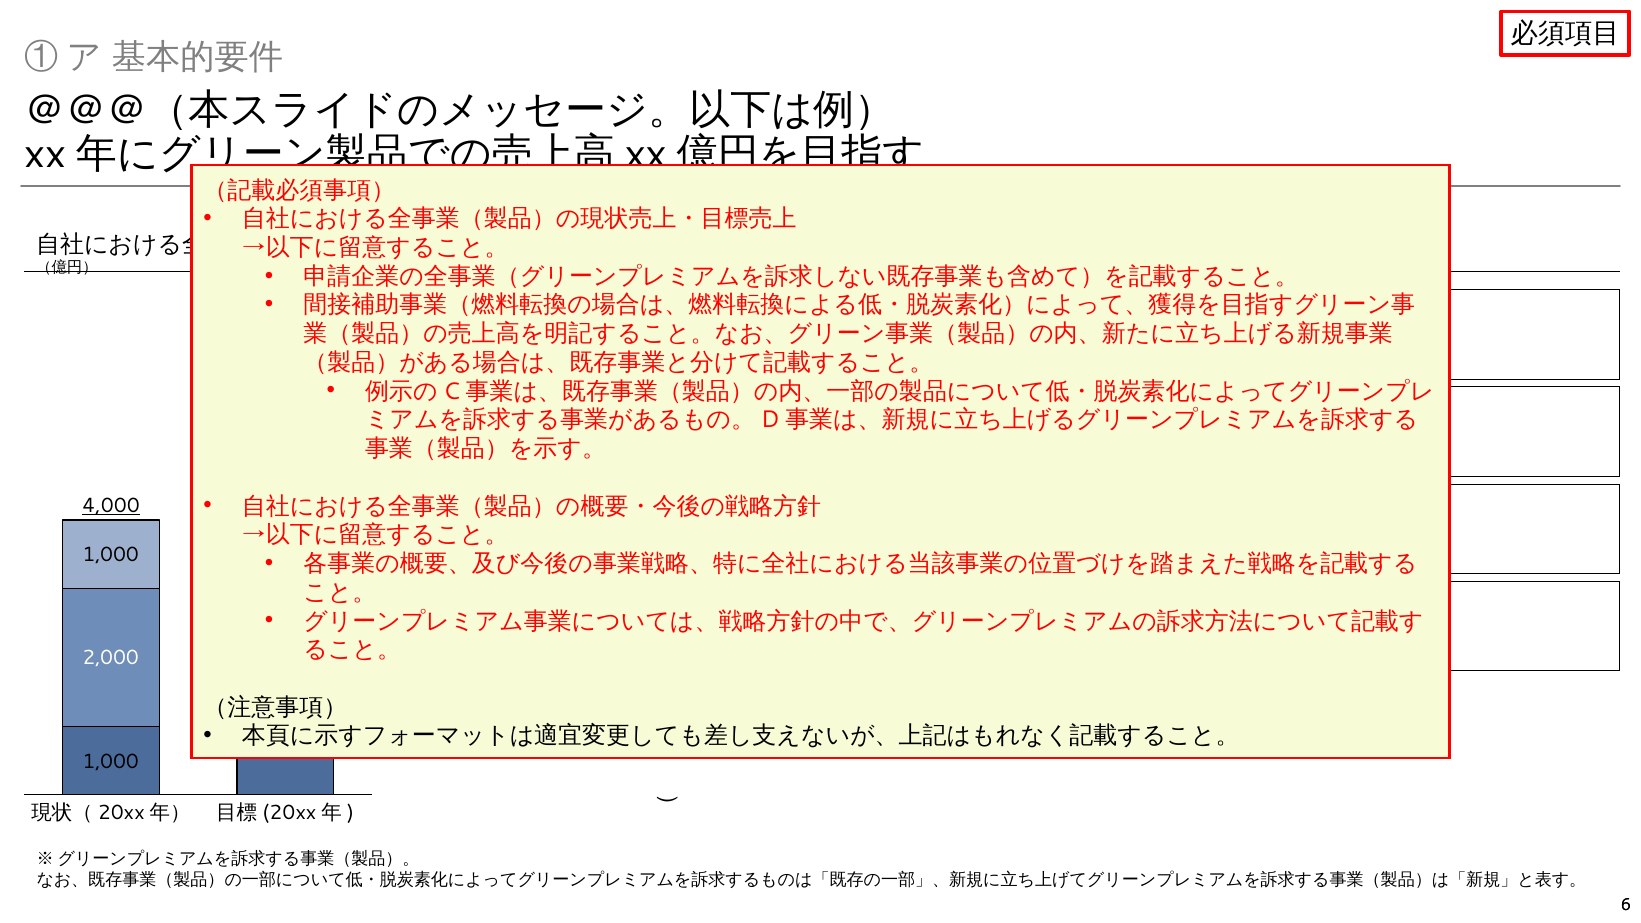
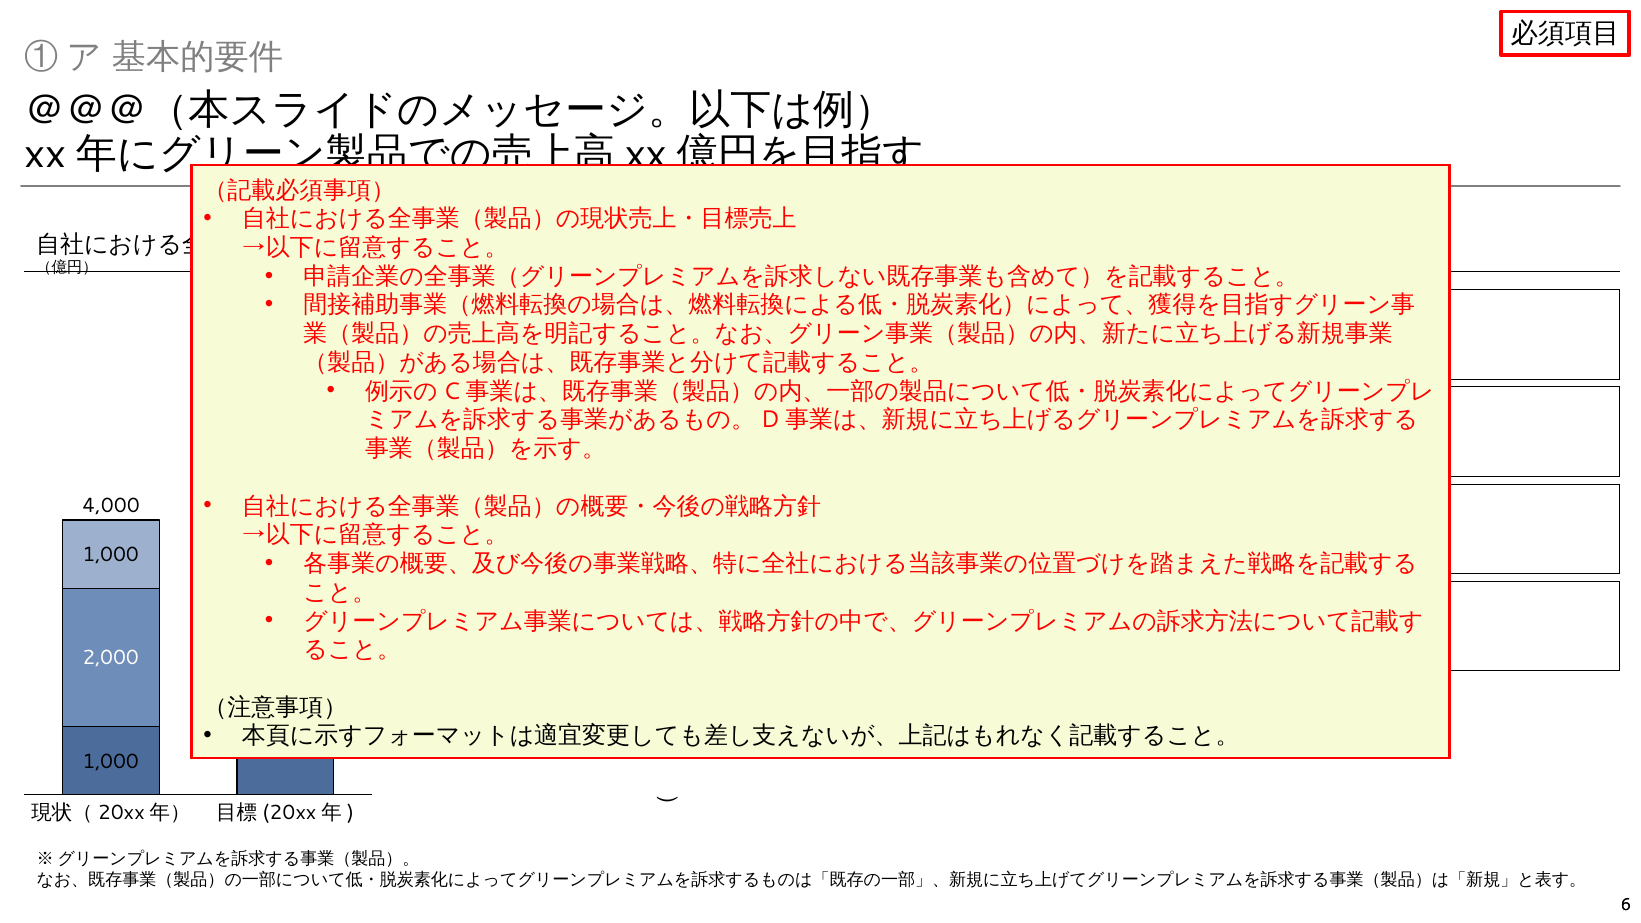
4,000 underline: present -> none
